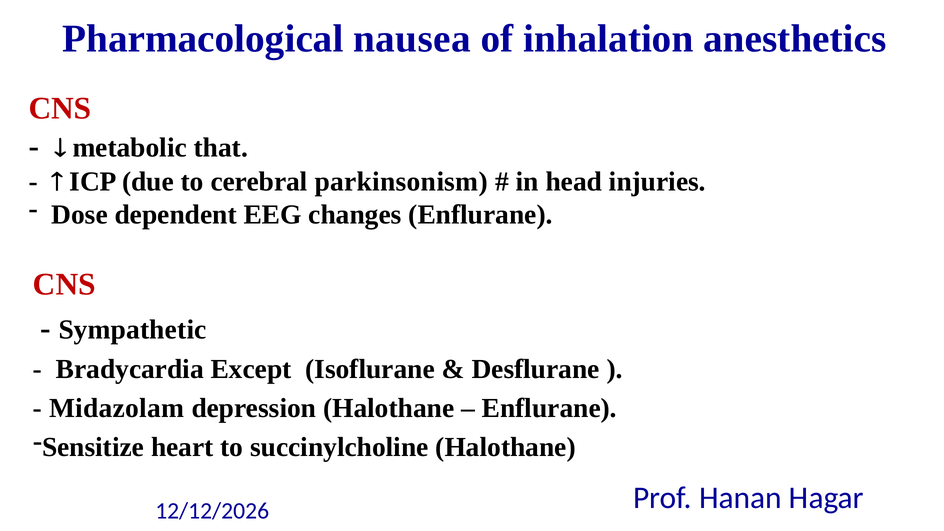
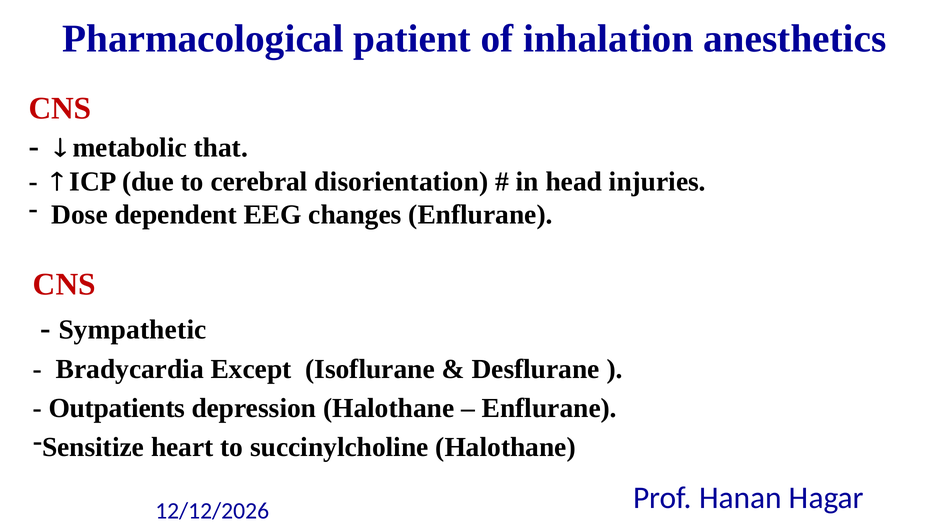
nausea: nausea -> patient
parkinsonism: parkinsonism -> disorientation
Midazolam: Midazolam -> Outpatients
